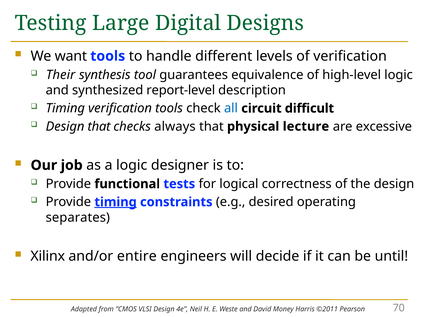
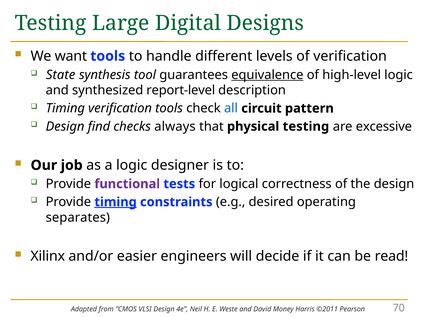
Their: Their -> State
equivalence underline: none -> present
difficult: difficult -> pattern
Design that: that -> find
physical lecture: lecture -> testing
functional colour: black -> purple
entire: entire -> easier
until: until -> read
